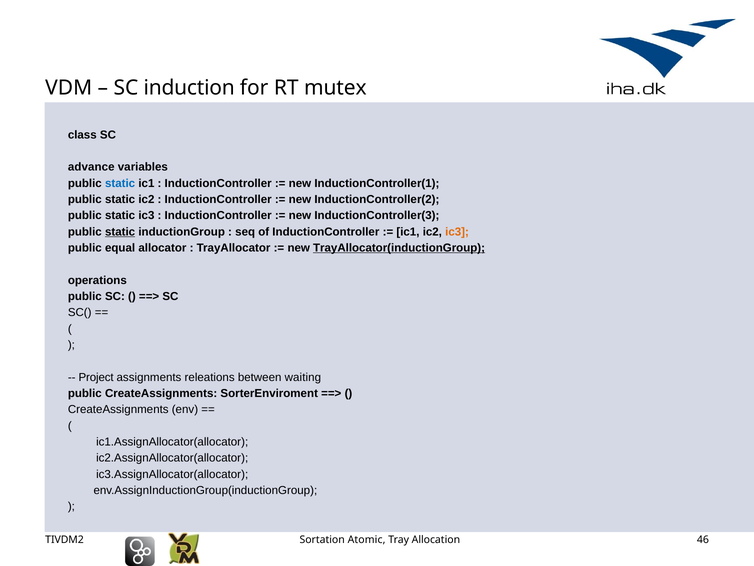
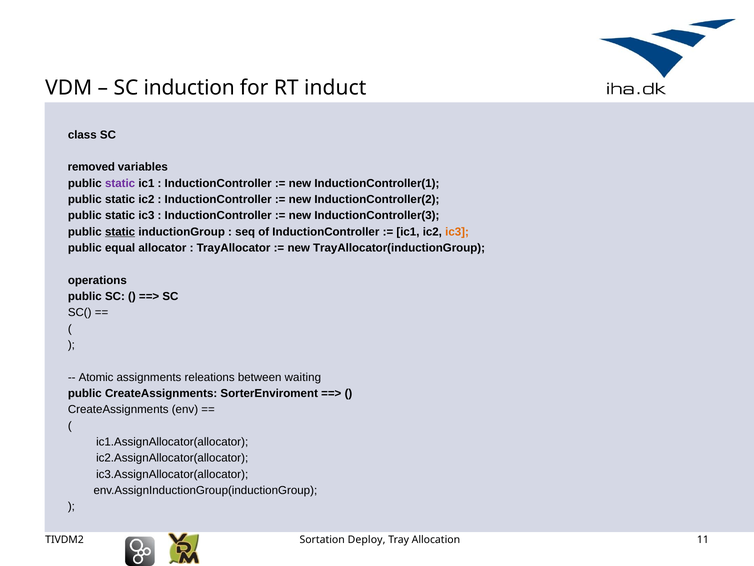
mutex: mutex -> induct
advance: advance -> removed
static at (120, 183) colour: blue -> purple
TrayAllocator(inductionGroup underline: present -> none
Project: Project -> Atomic
Atomic: Atomic -> Deploy
46: 46 -> 11
